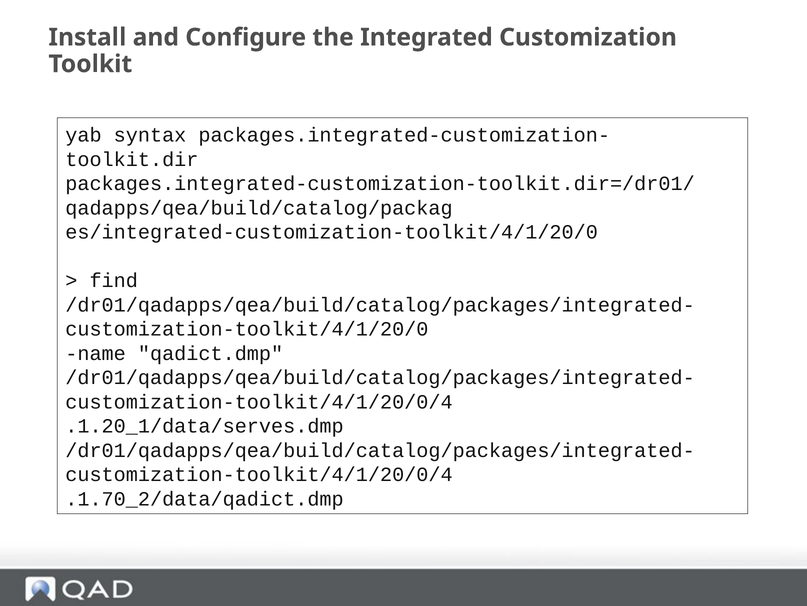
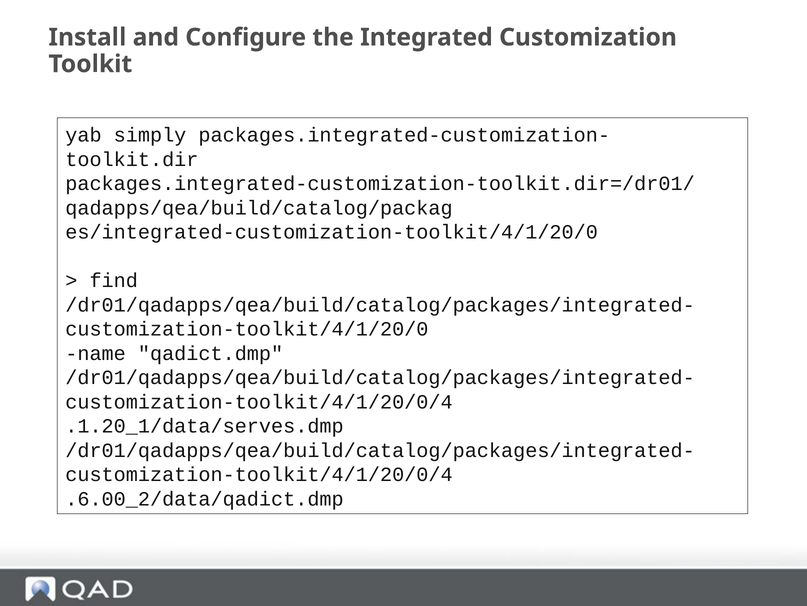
syntax: syntax -> simply
.1.70_2/data/qadict.dmp: .1.70_2/data/qadict.dmp -> .6.00_2/data/qadict.dmp
